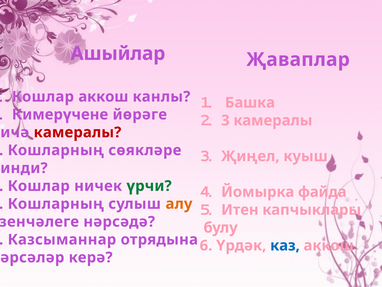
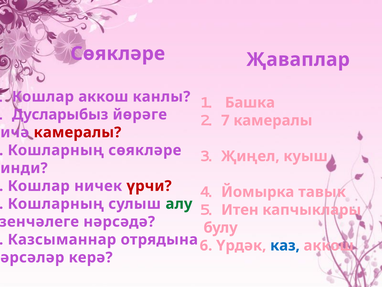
Ашыйлар at (118, 53): Ашыйлар -> Сөякләре
Кимерүчене: Кимерүчене -> Дусларыбыз
3 at (225, 120): 3 -> 7
үрчи colour: green -> red
файда: файда -> тавык
алу colour: orange -> green
